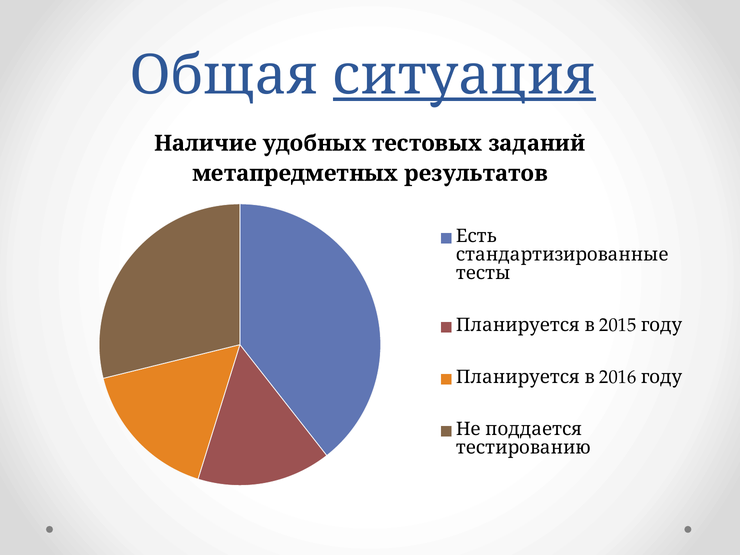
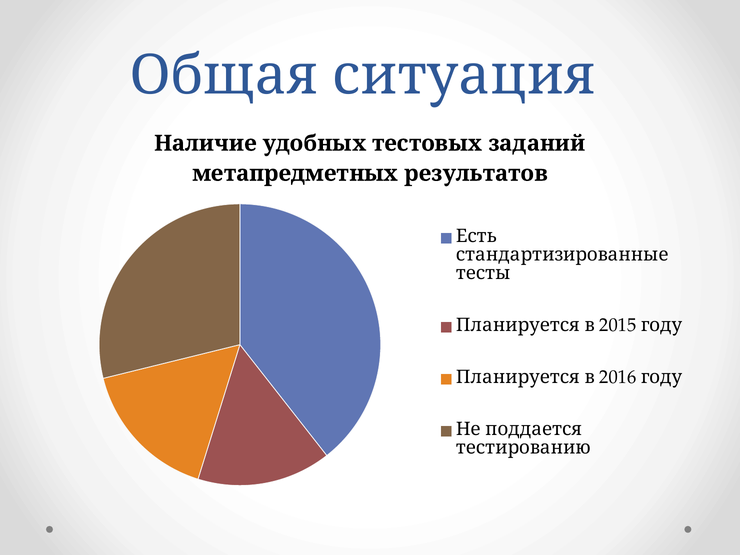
ситуация underline: present -> none
